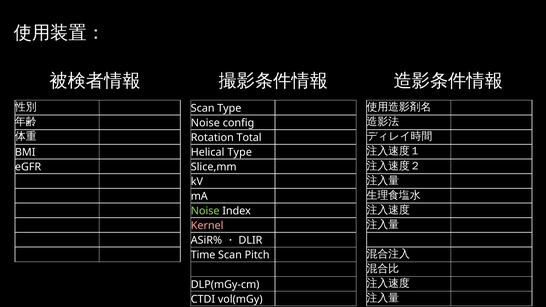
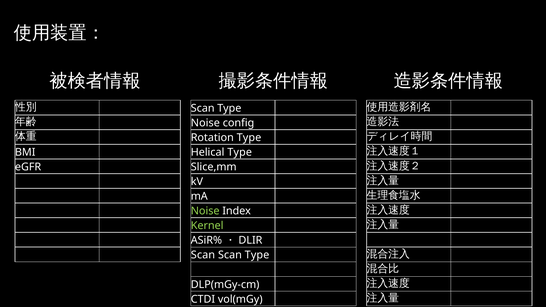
Rotation Total: Total -> Type
Kernel colour: pink -> light green
Time at (203, 255): Time -> Scan
Pitch at (257, 255): Pitch -> Type
